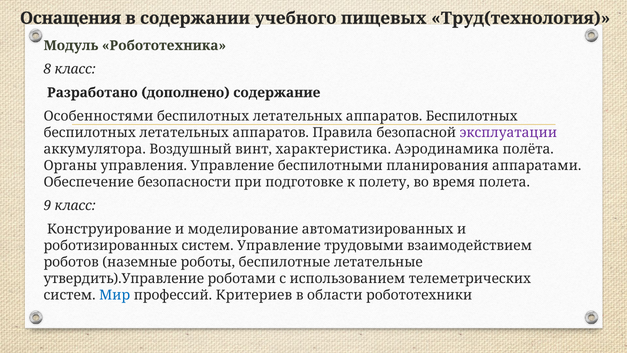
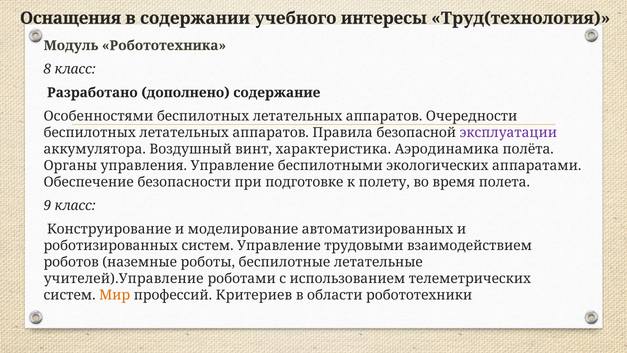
пищевых: пищевых -> интересы
аппаратов Беспилотных: Беспилотных -> Очередности
планирования: планирования -> экологических
утвердить).Управление: утвердить).Управление -> учителей).Управление
Мир colour: blue -> orange
